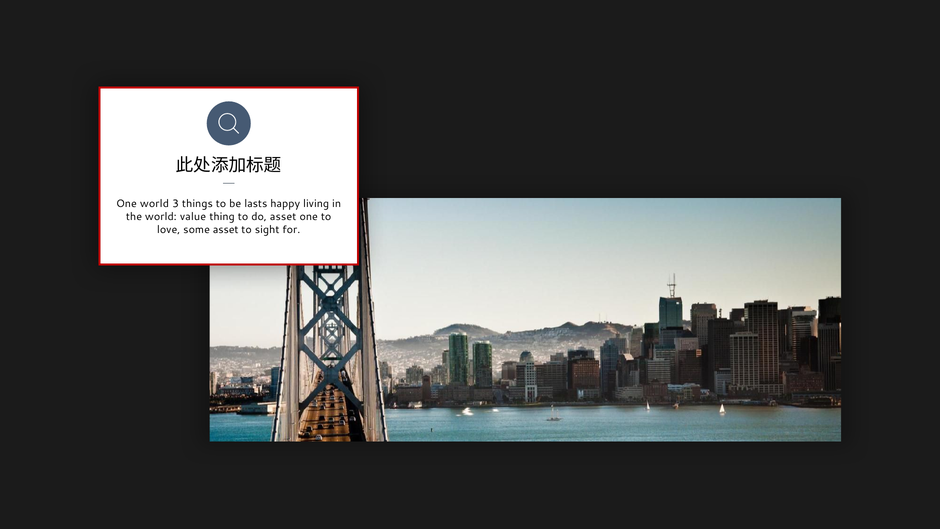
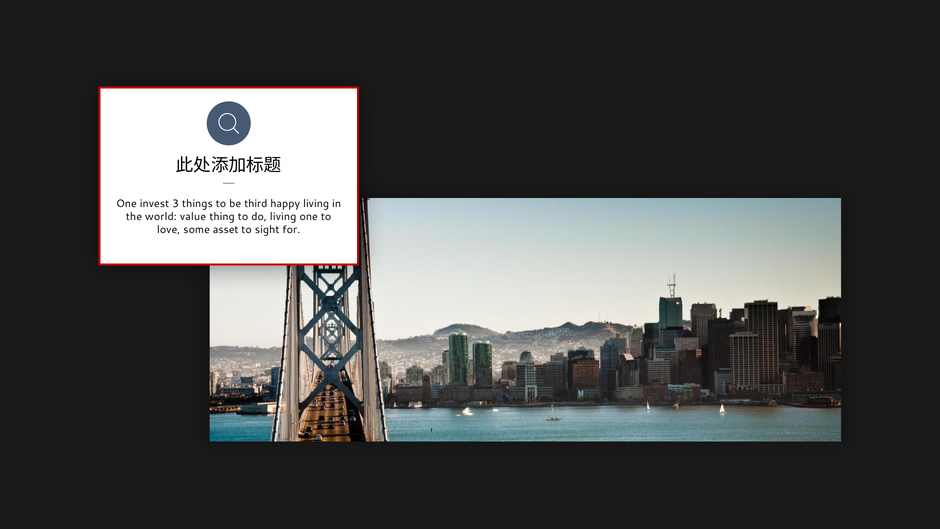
One world: world -> invest
lasts: lasts -> third
do asset: asset -> living
